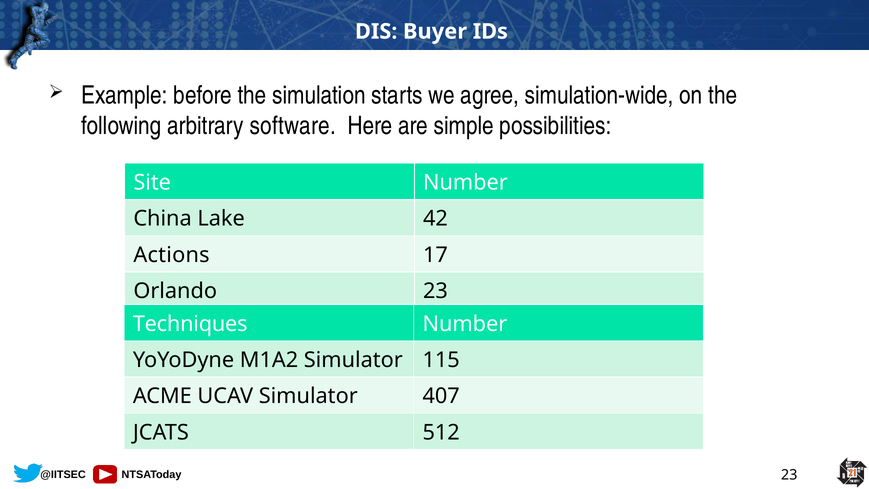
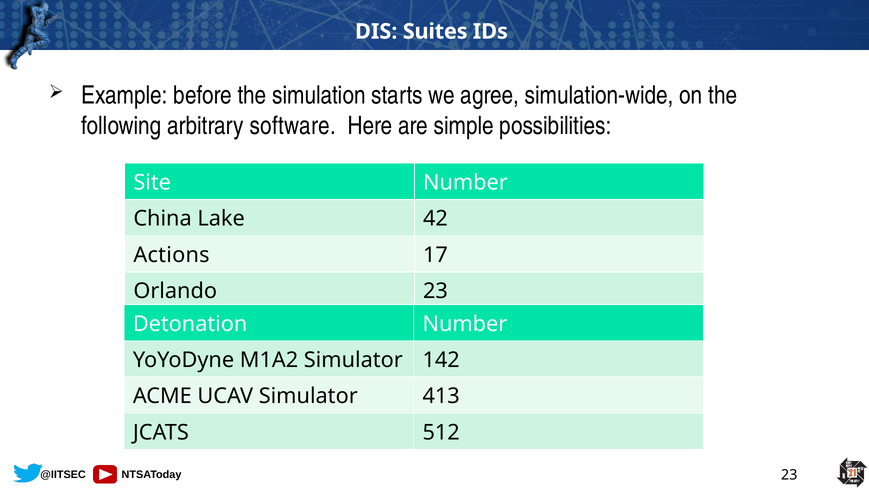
Buyer: Buyer -> Suites
Techniques: Techniques -> Detonation
115: 115 -> 142
407: 407 -> 413
